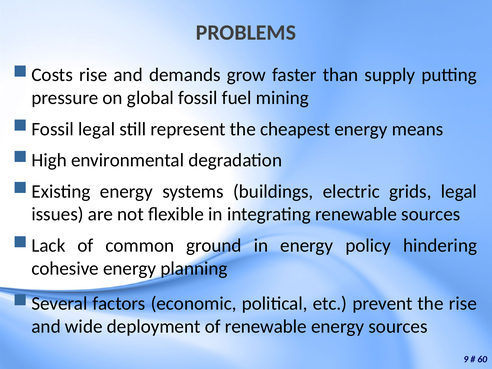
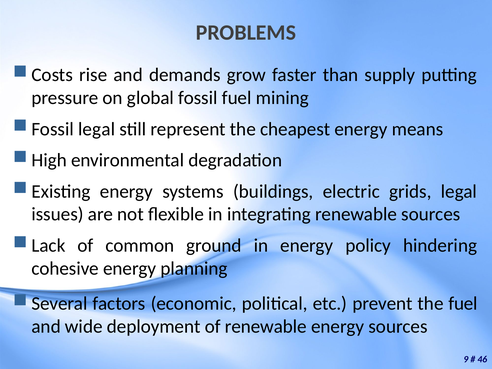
the rise: rise -> fuel
60: 60 -> 46
